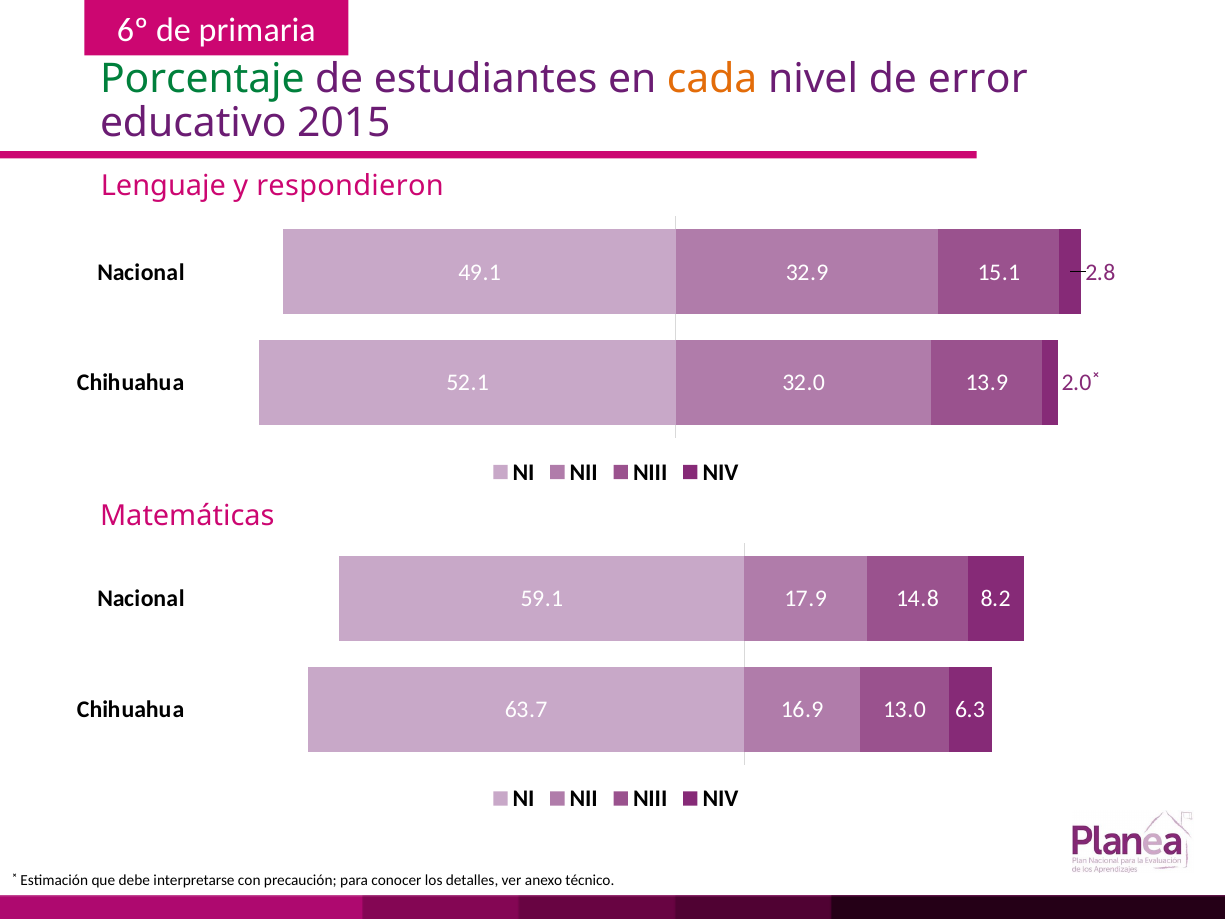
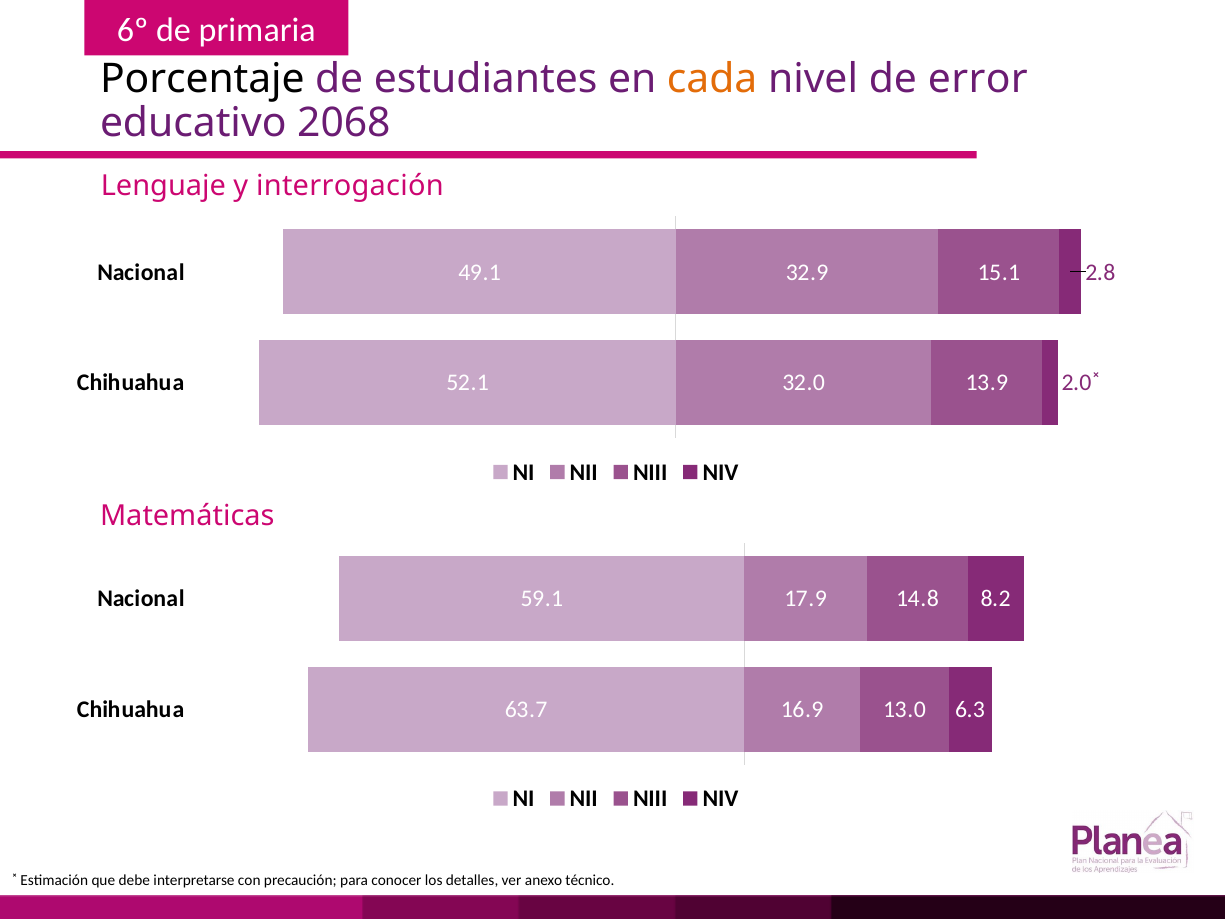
Porcentaje colour: green -> black
2015: 2015 -> 2068
respondieron: respondieron -> interrogación
